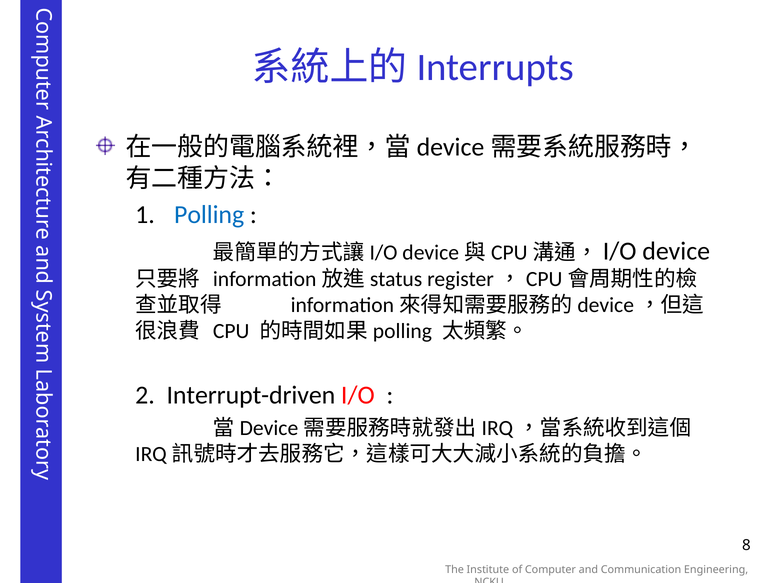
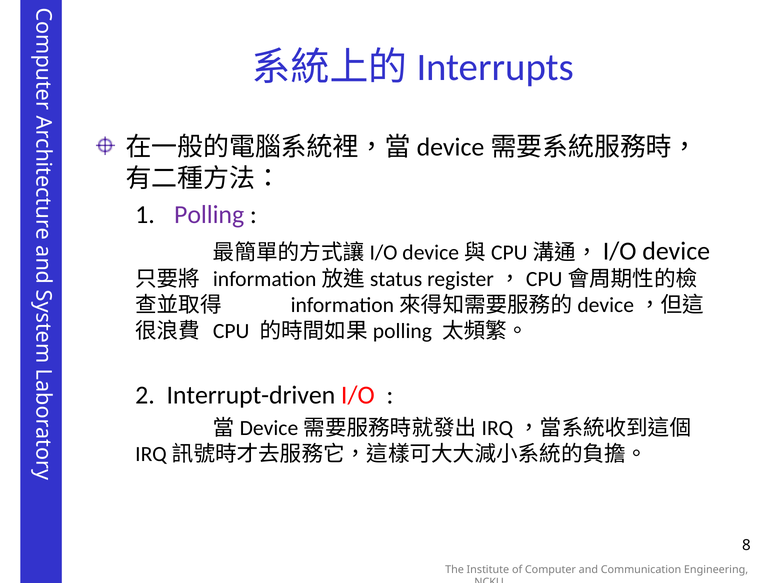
Polling colour: blue -> purple
